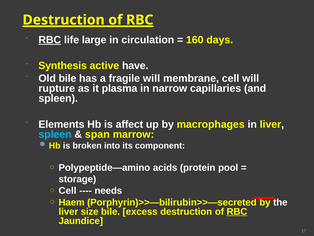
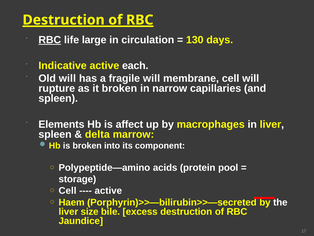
160: 160 -> 130
Synthesis: Synthesis -> Indicative
have: have -> each
Old bile: bile -> will
it plasma: plasma -> broken
spleen at (55, 134) colour: light blue -> white
span: span -> delta
needs at (108, 190): needs -> active
RBC at (237, 211) underline: present -> none
